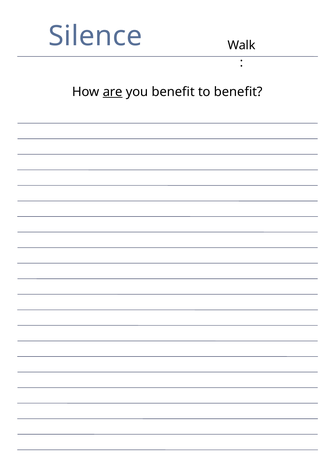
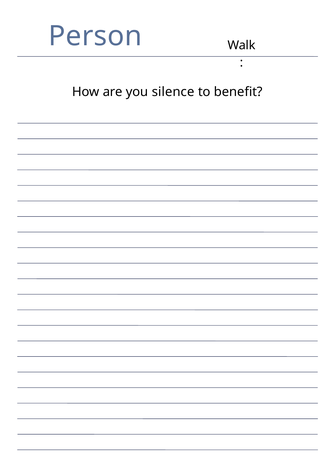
Silence: Silence -> Person
are underline: present -> none
you benefit: benefit -> silence
